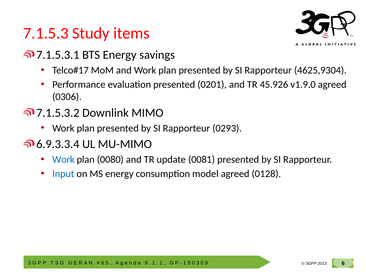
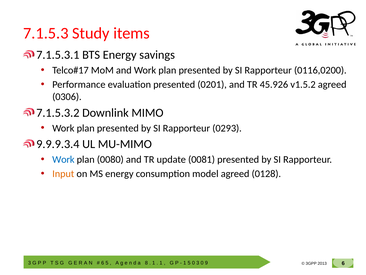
4625,9304: 4625,9304 -> 0116,0200
v1.9.0: v1.9.0 -> v1.5.2
6.9.3.3.4: 6.9.3.3.4 -> 9.9.9.3.4
Input colour: blue -> orange
